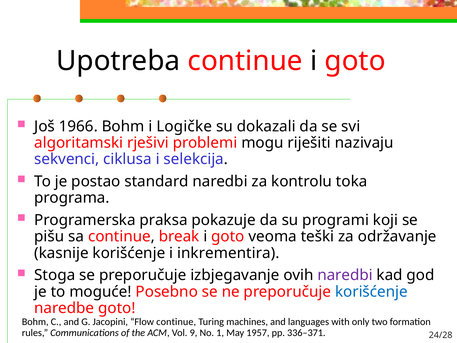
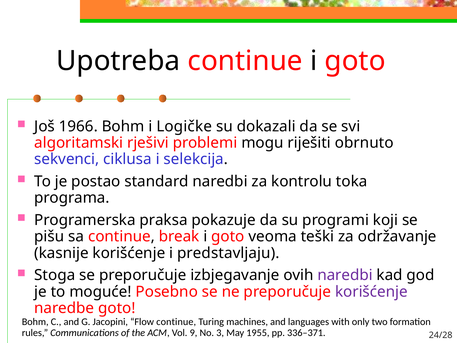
nazivaju: nazivaju -> obrnuto
inkrementira: inkrementira -> predstavljaju
korišćenje at (371, 291) colour: blue -> purple
1: 1 -> 3
1957: 1957 -> 1955
